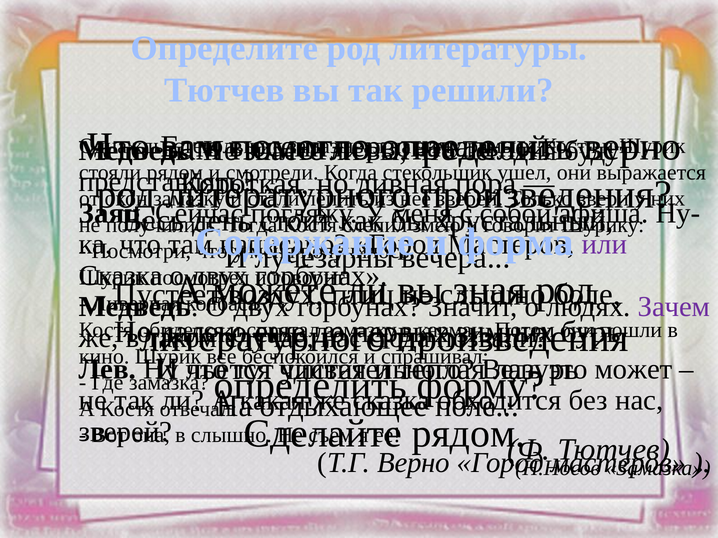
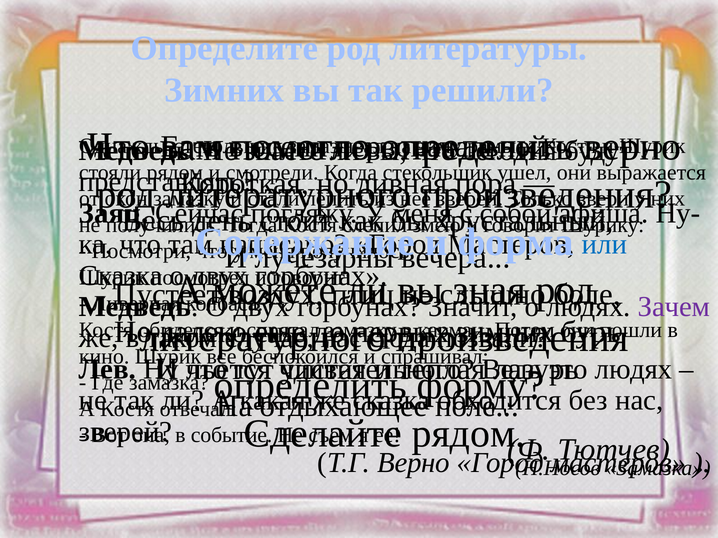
Тютчев at (224, 90): Тютчев -> Зимних
или colour: purple -> blue
может at (634, 369): может -> людях
в слышно: слышно -> событие
